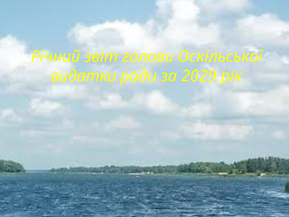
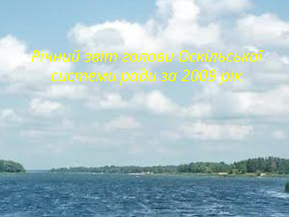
видатки: видатки -> системи
2029: 2029 -> 2009
